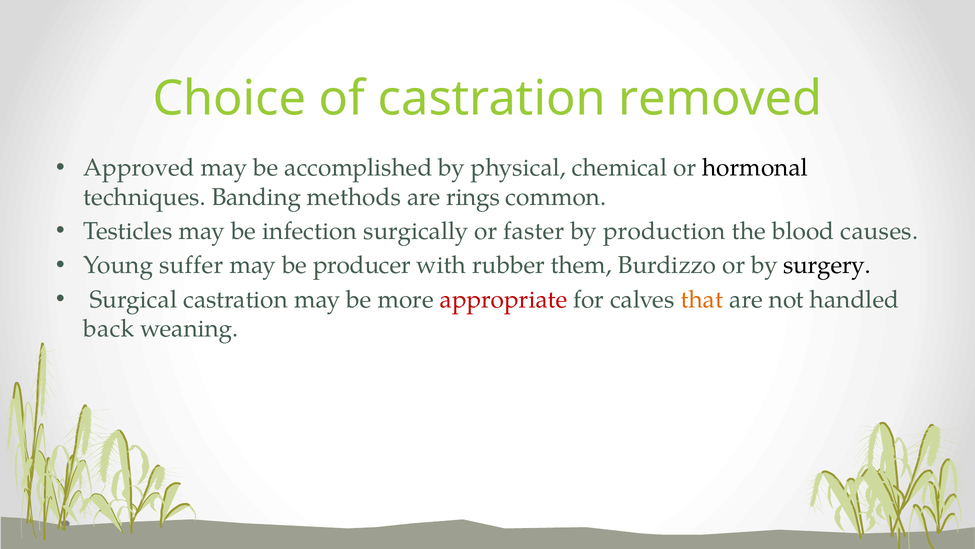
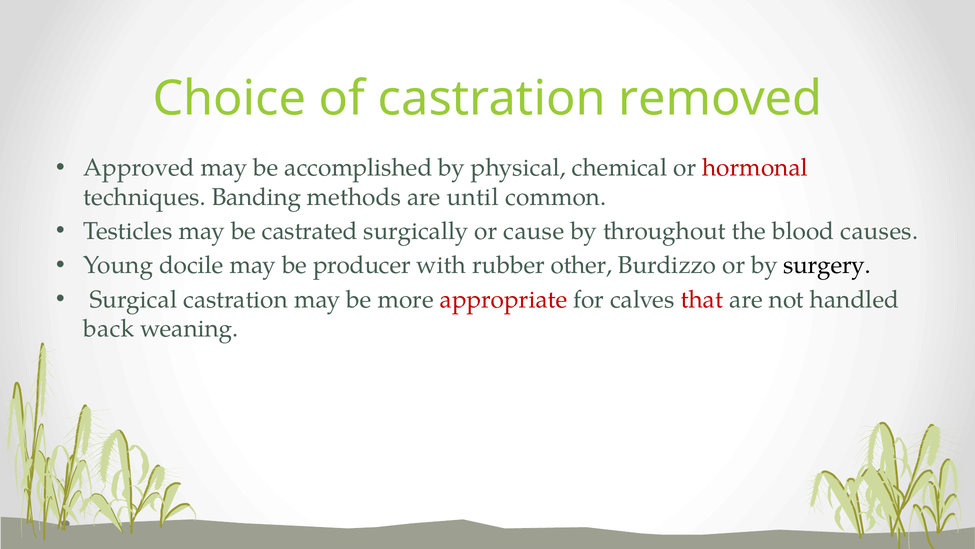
hormonal colour: black -> red
rings: rings -> until
infection: infection -> castrated
faster: faster -> cause
production: production -> throughout
suffer: suffer -> docile
them: them -> other
that colour: orange -> red
